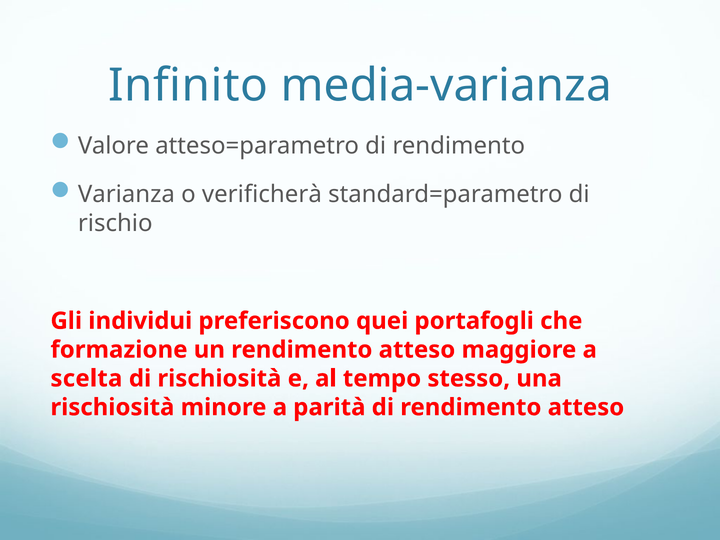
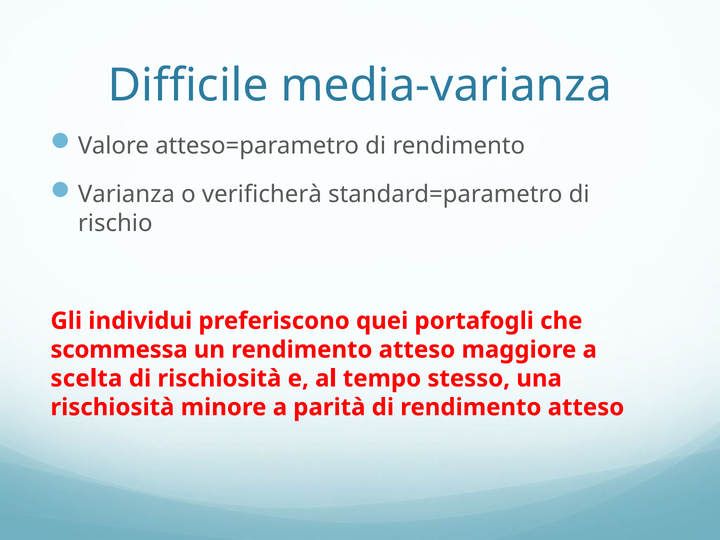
Infinito: Infinito -> Difficile
formazione: formazione -> scommessa
